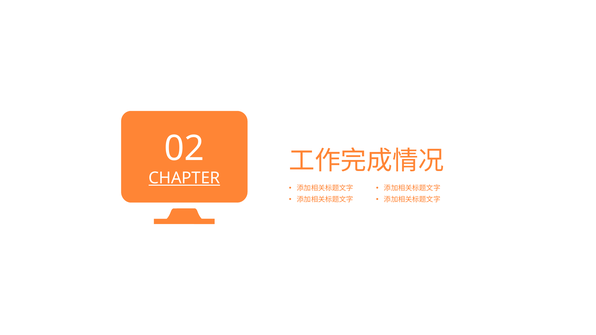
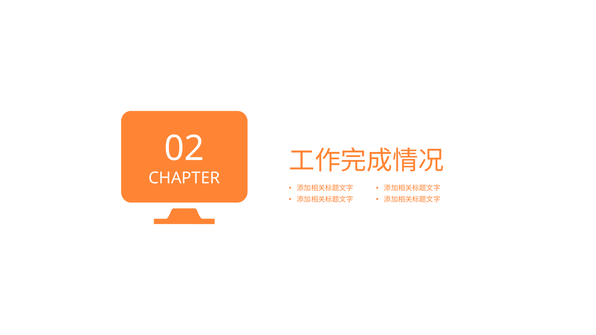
CHAPTER underline: present -> none
